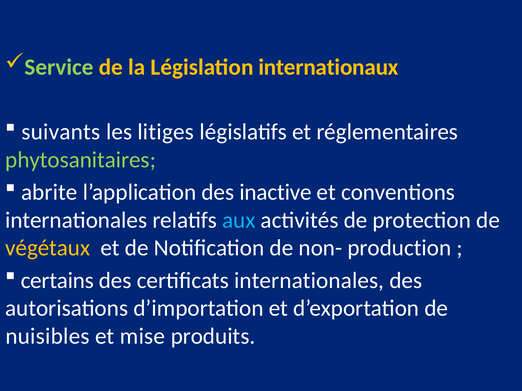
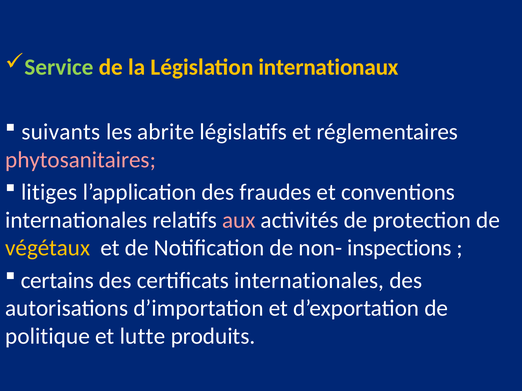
litiges: litiges -> abrite
phytosanitaires colour: light green -> pink
abrite: abrite -> litiges
inactive: inactive -> fraudes
aux colour: light blue -> pink
production: production -> inspections
nuisibles: nuisibles -> politique
mise: mise -> lutte
